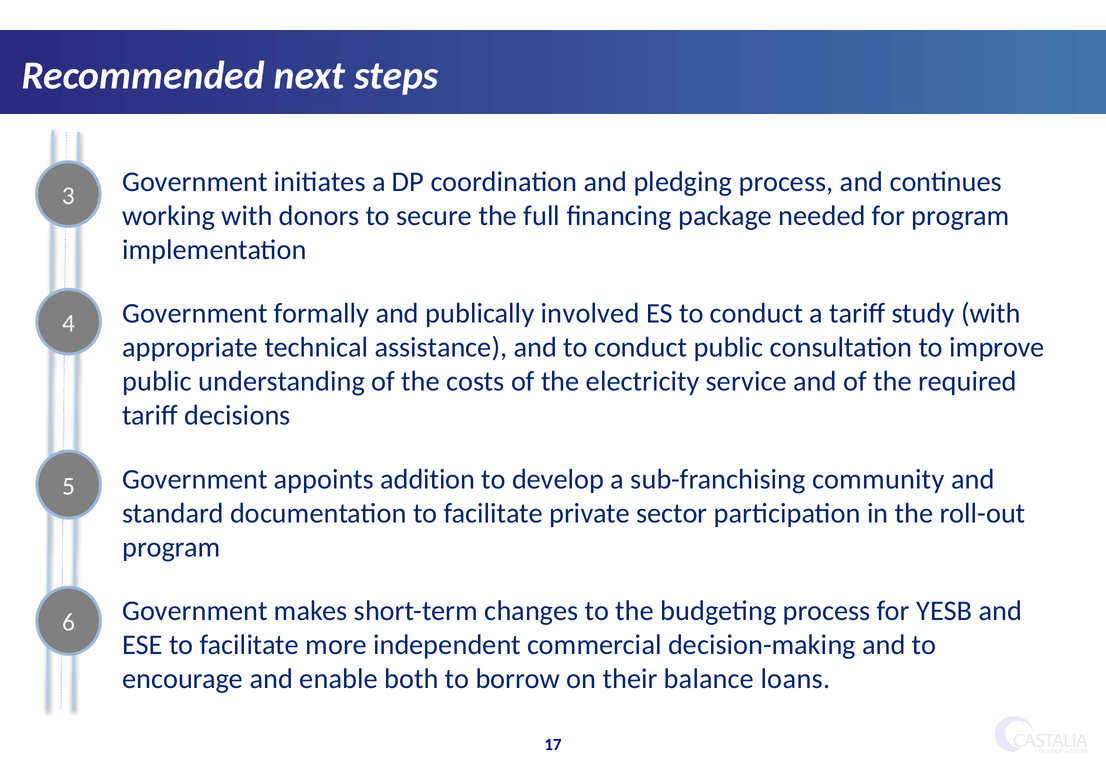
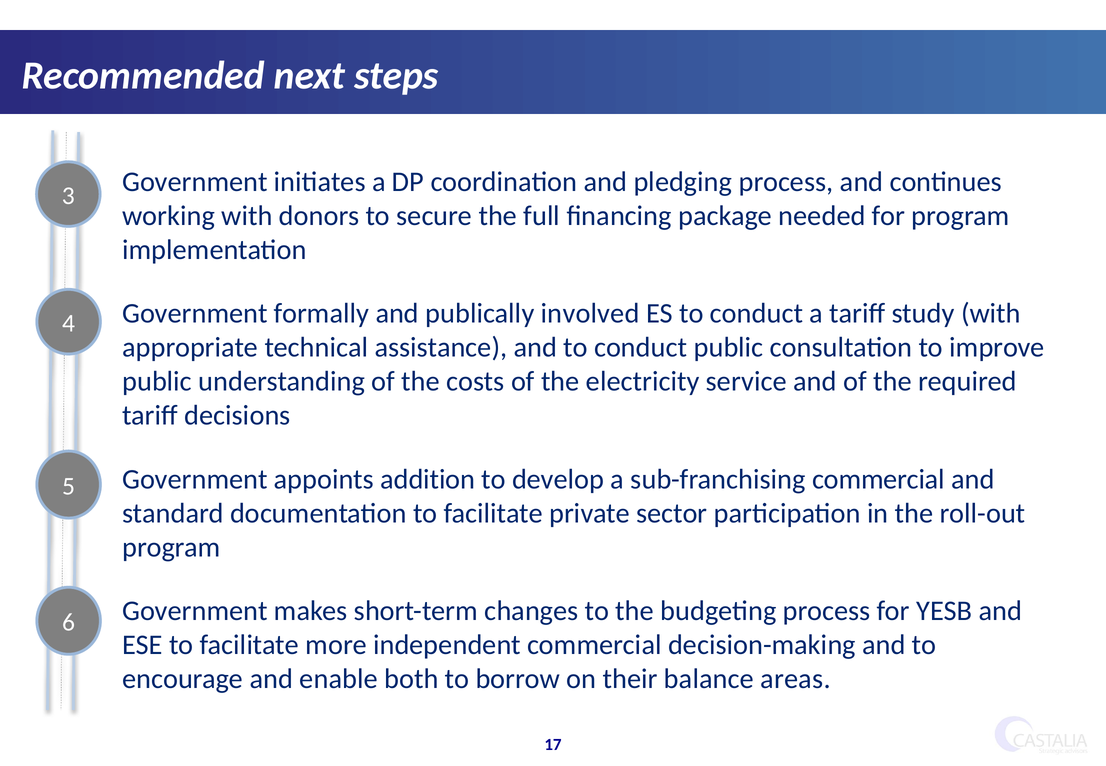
sub-franchising community: community -> commercial
loans: loans -> areas
